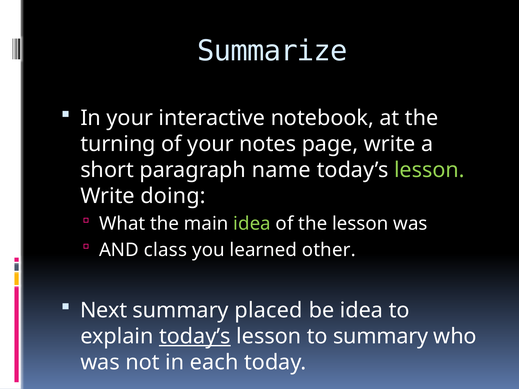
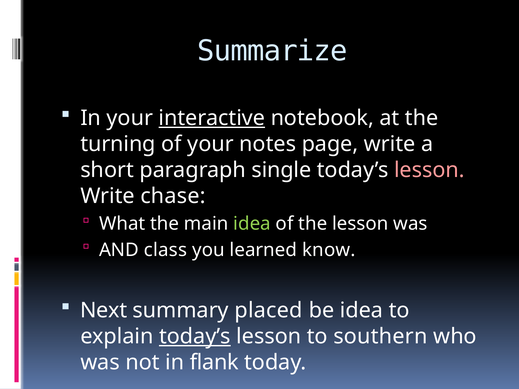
interactive underline: none -> present
name: name -> single
lesson at (429, 170) colour: light green -> pink
doing: doing -> chase
other: other -> know
to summary: summary -> southern
each: each -> flank
